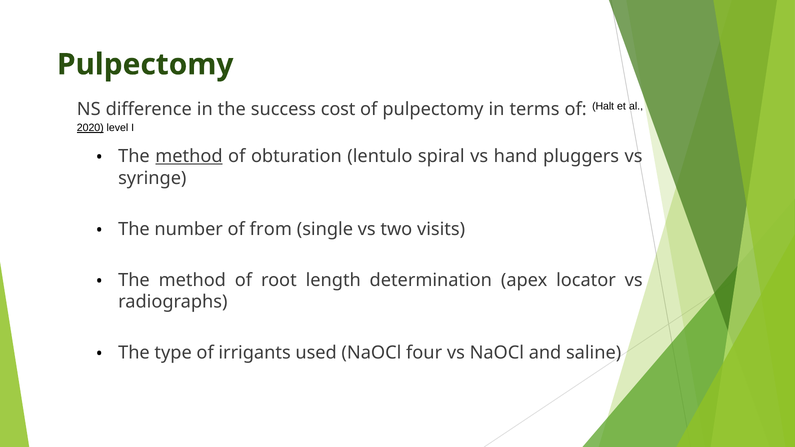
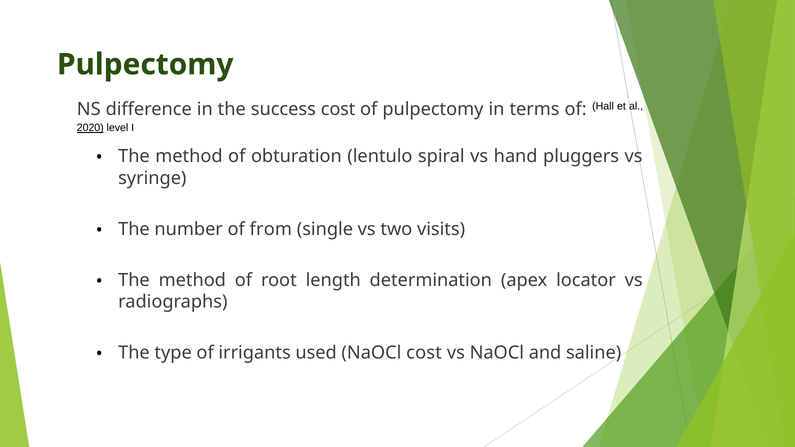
Halt: Halt -> Hall
method at (189, 156) underline: present -> none
NaOCl four: four -> cost
